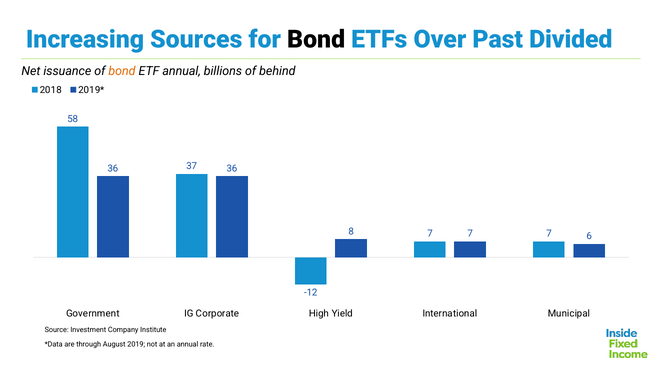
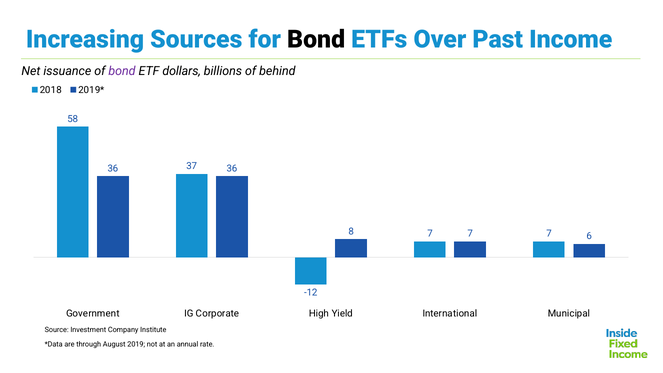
Divided: Divided -> Income
bond at (122, 71) colour: orange -> purple
ETF annual: annual -> dollars
